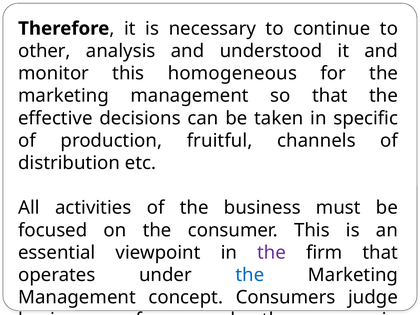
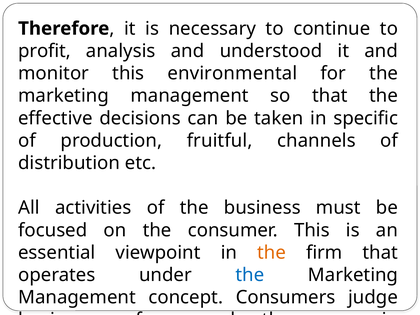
other: other -> profit
homogeneous: homogeneous -> environmental
the at (272, 253) colour: purple -> orange
